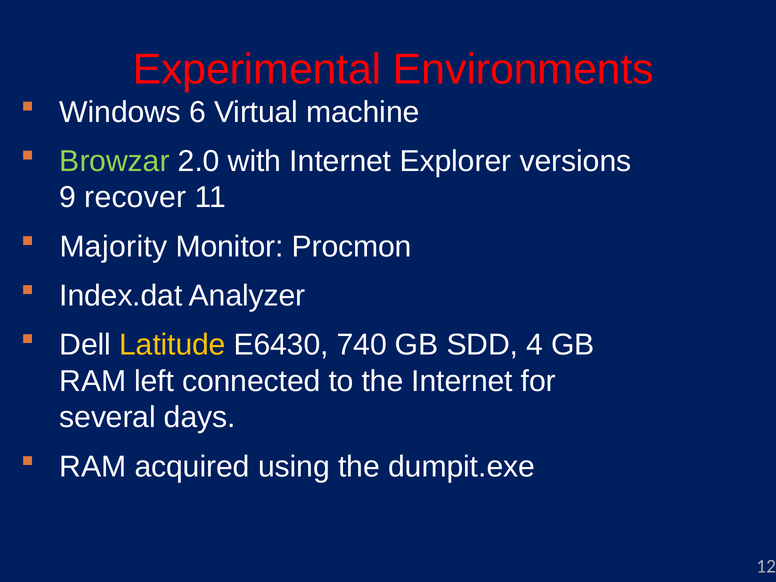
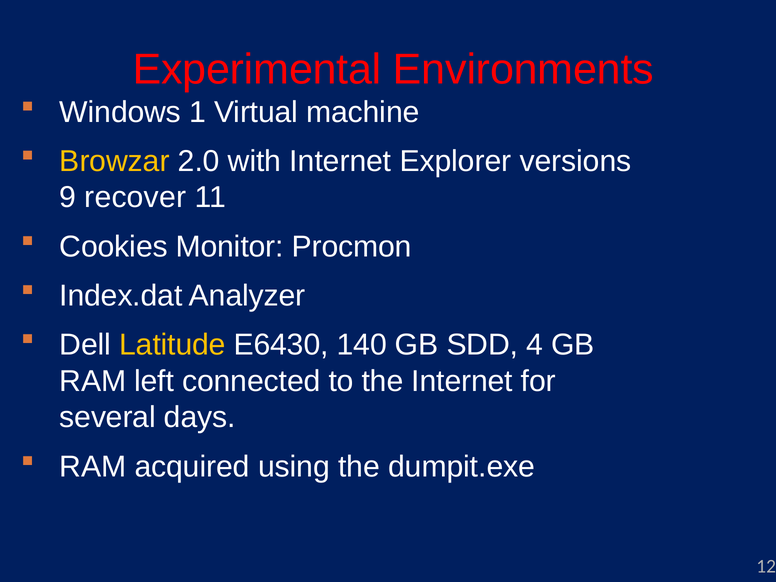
6: 6 -> 1
Browzar colour: light green -> yellow
Majority: Majority -> Cookies
740: 740 -> 140
